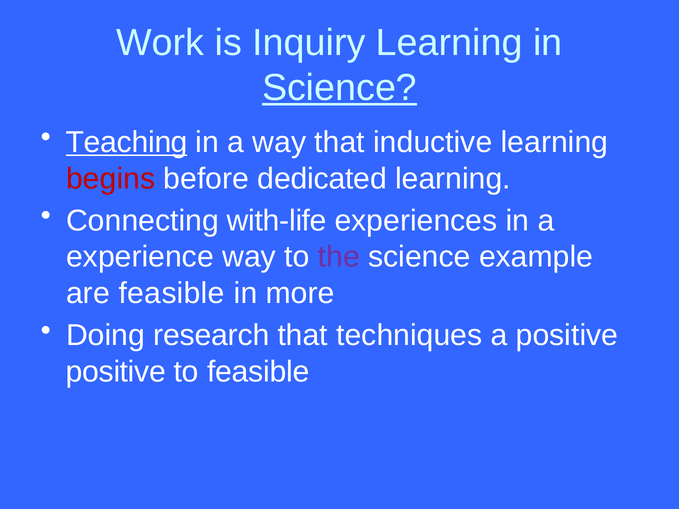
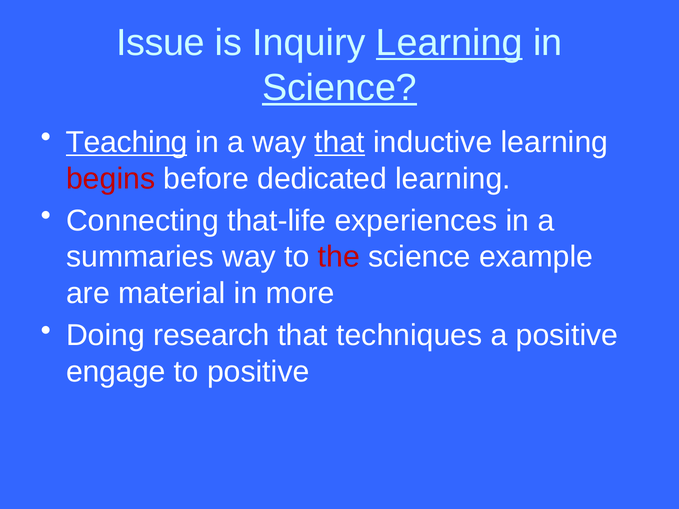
Work: Work -> Issue
Learning at (449, 43) underline: none -> present
that at (340, 142) underline: none -> present
with-life: with-life -> that-life
experience: experience -> summaries
the colour: purple -> red
are feasible: feasible -> material
positive at (116, 372): positive -> engage
to feasible: feasible -> positive
